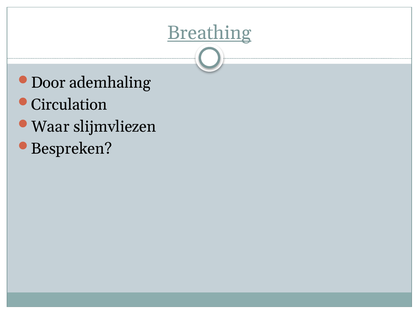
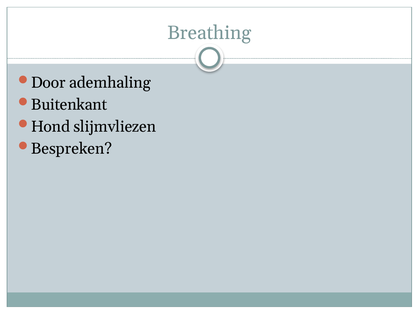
Breathing underline: present -> none
Circulation: Circulation -> Buitenkant
Waar: Waar -> Hond
